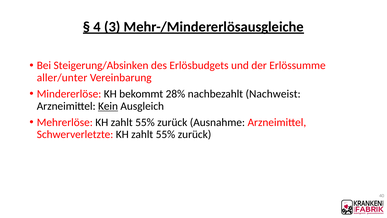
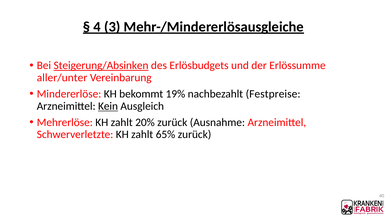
Steigerung/Absinken underline: none -> present
28%: 28% -> 19%
Nachweist: Nachweist -> Festpreise
Mehrerlöse KH zahlt 55%: 55% -> 20%
Schwerverletzte KH zahlt 55%: 55% -> 65%
